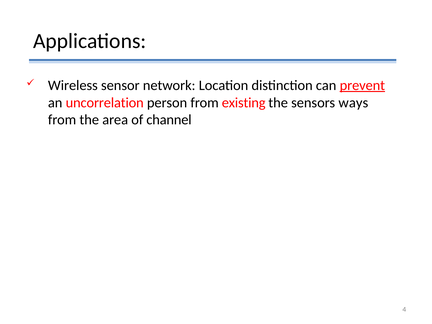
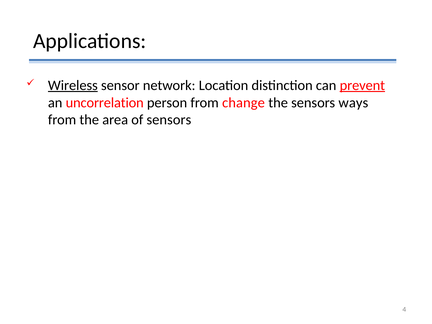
Wireless underline: none -> present
existing: existing -> change
of channel: channel -> sensors
